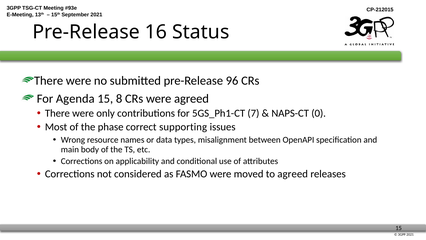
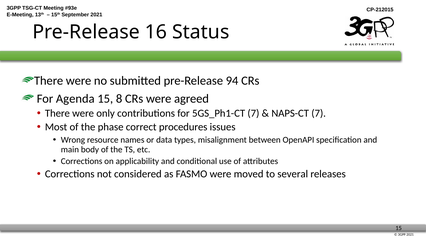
96: 96 -> 94
NAPS-CT 0: 0 -> 7
supporting: supporting -> procedures
to agreed: agreed -> several
